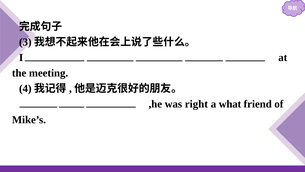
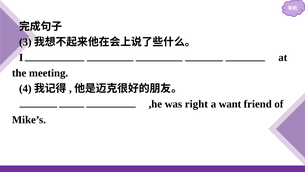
a what: what -> want
